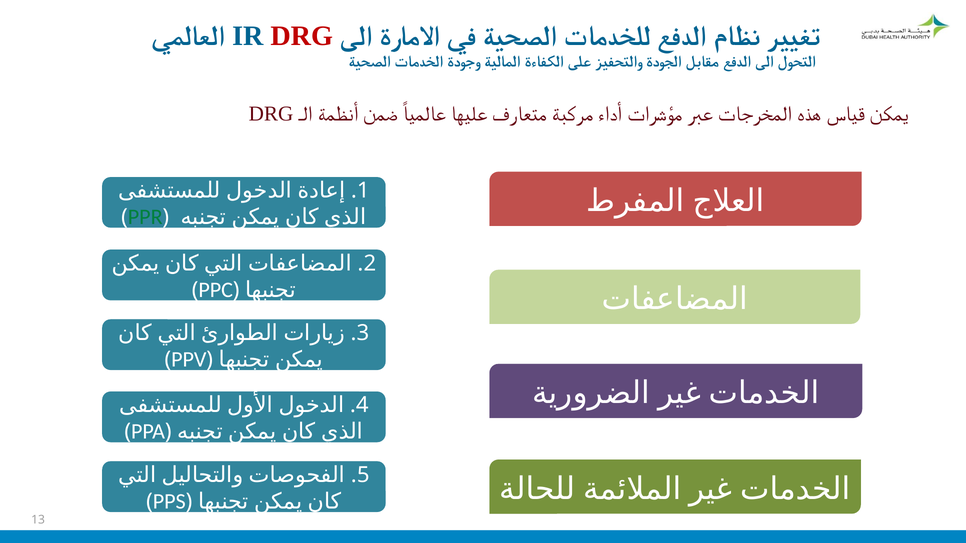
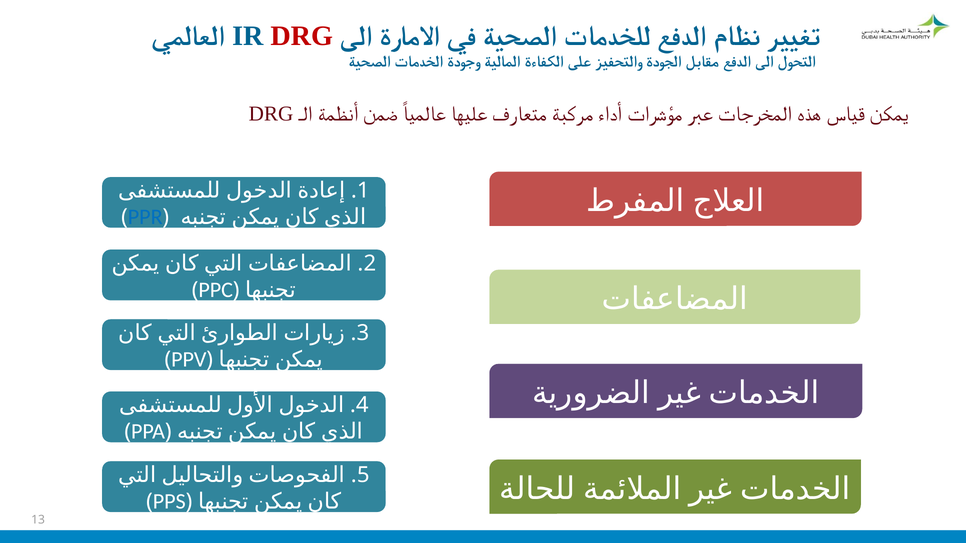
PPR colour: green -> blue
